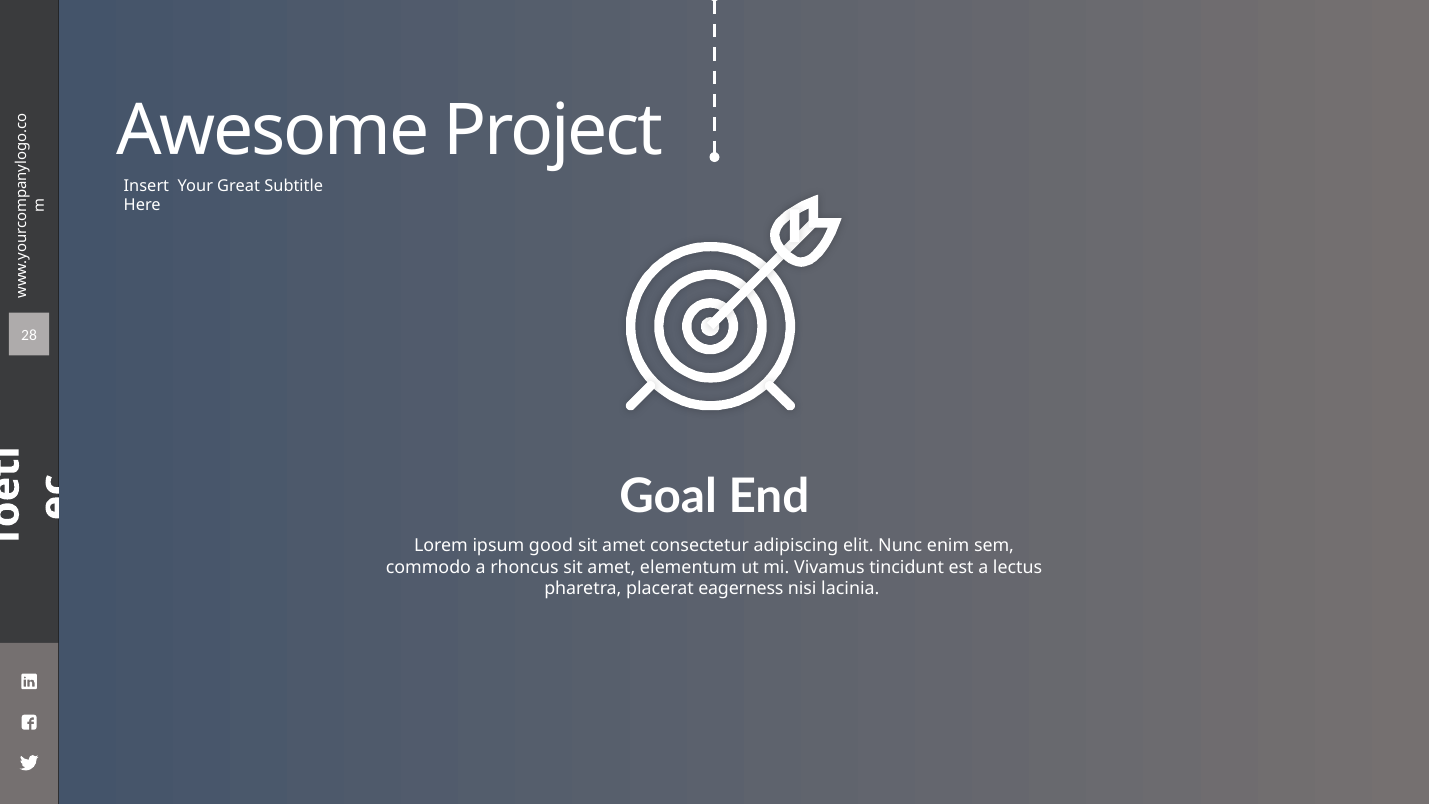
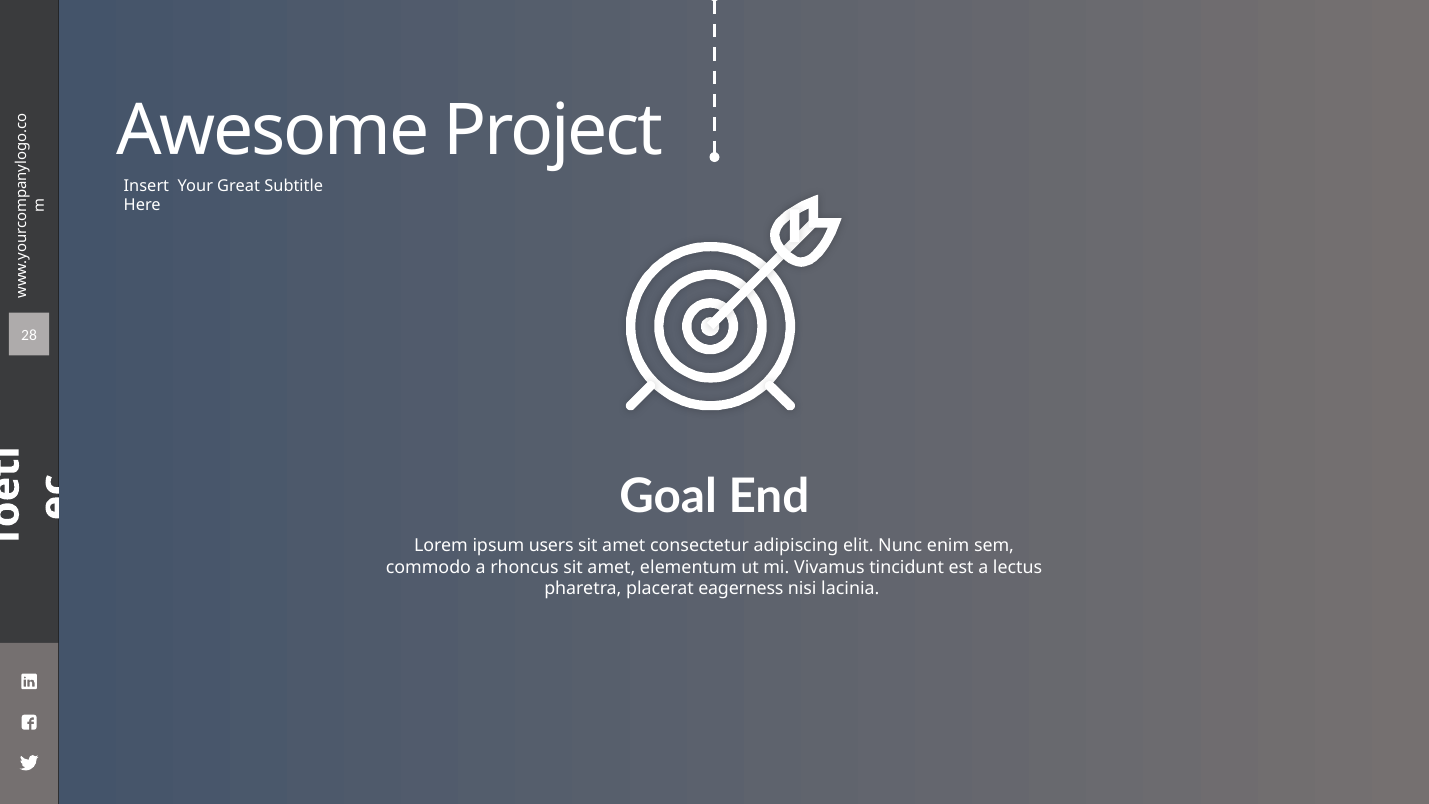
good: good -> users
